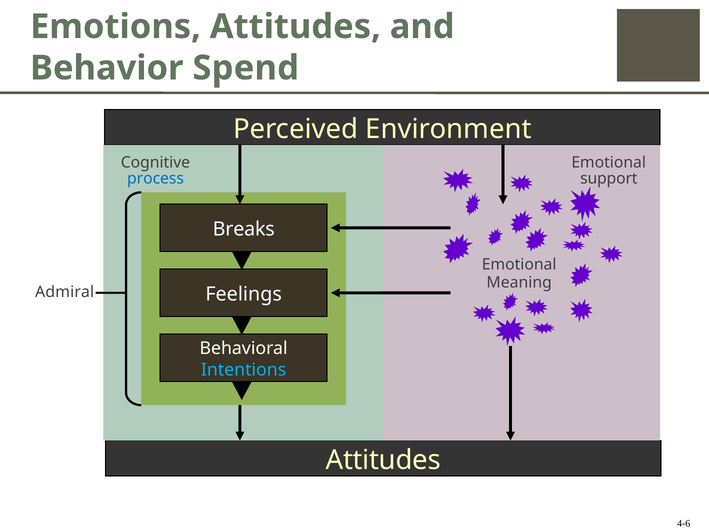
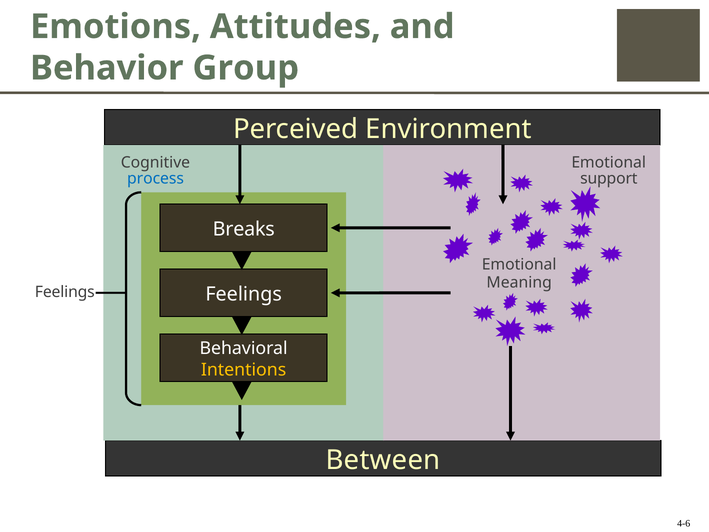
Spend: Spend -> Group
Admiral at (65, 292): Admiral -> Feelings
Intentions colour: light blue -> yellow
Attitudes at (383, 460): Attitudes -> Between
